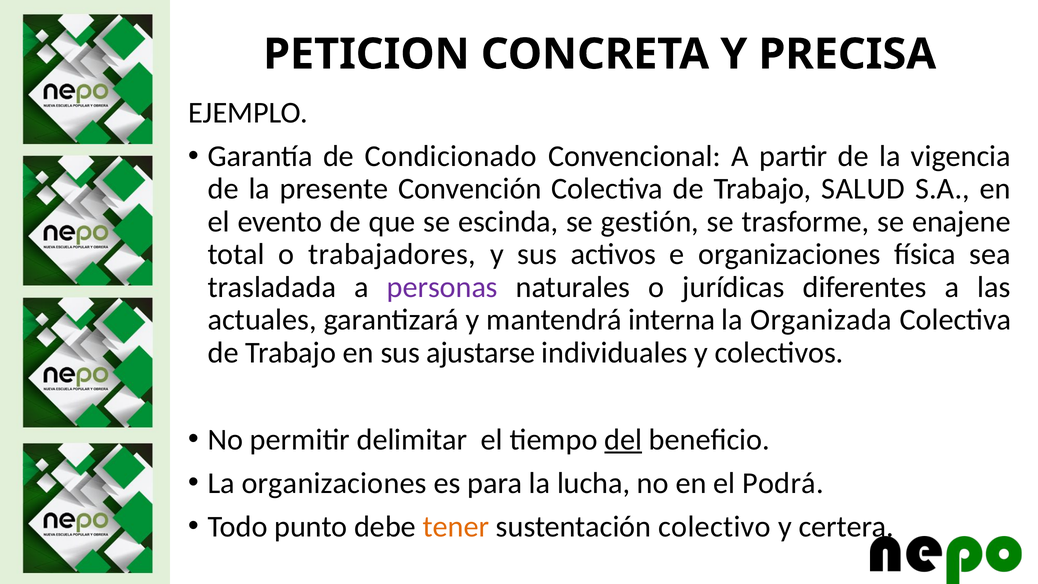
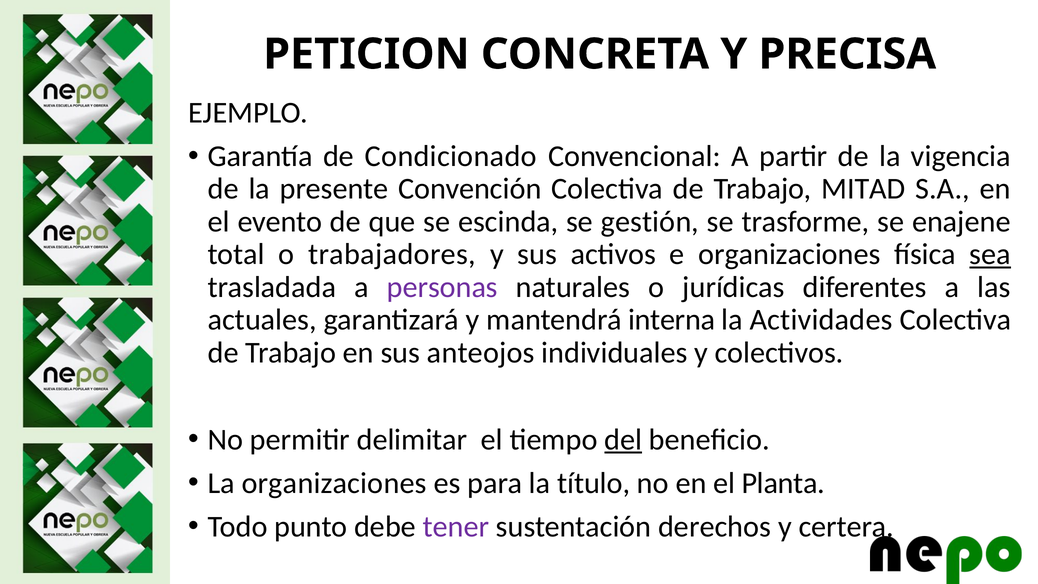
SALUD: SALUD -> MITAD
sea underline: none -> present
Organizada: Organizada -> Actividades
ajustarse: ajustarse -> anteojos
lucha: lucha -> título
Podrá: Podrá -> Planta
tener colour: orange -> purple
colectivo: colectivo -> derechos
